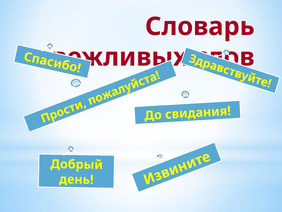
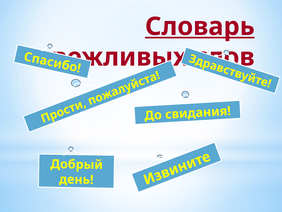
Словарь underline: none -> present
